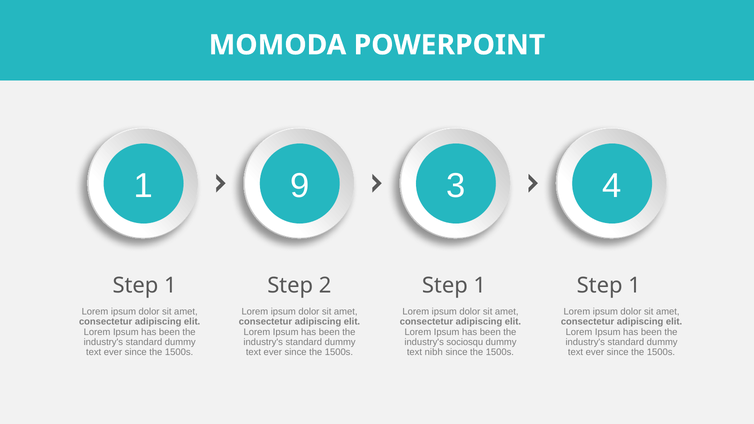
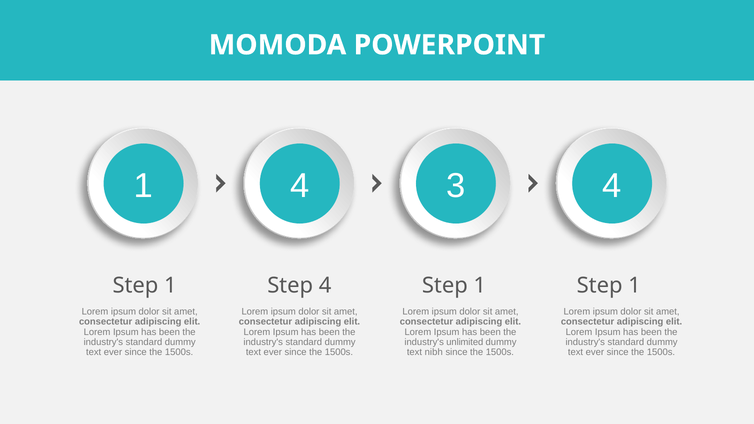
1 9: 9 -> 4
Step 2: 2 -> 4
sociosqu: sociosqu -> unlimited
